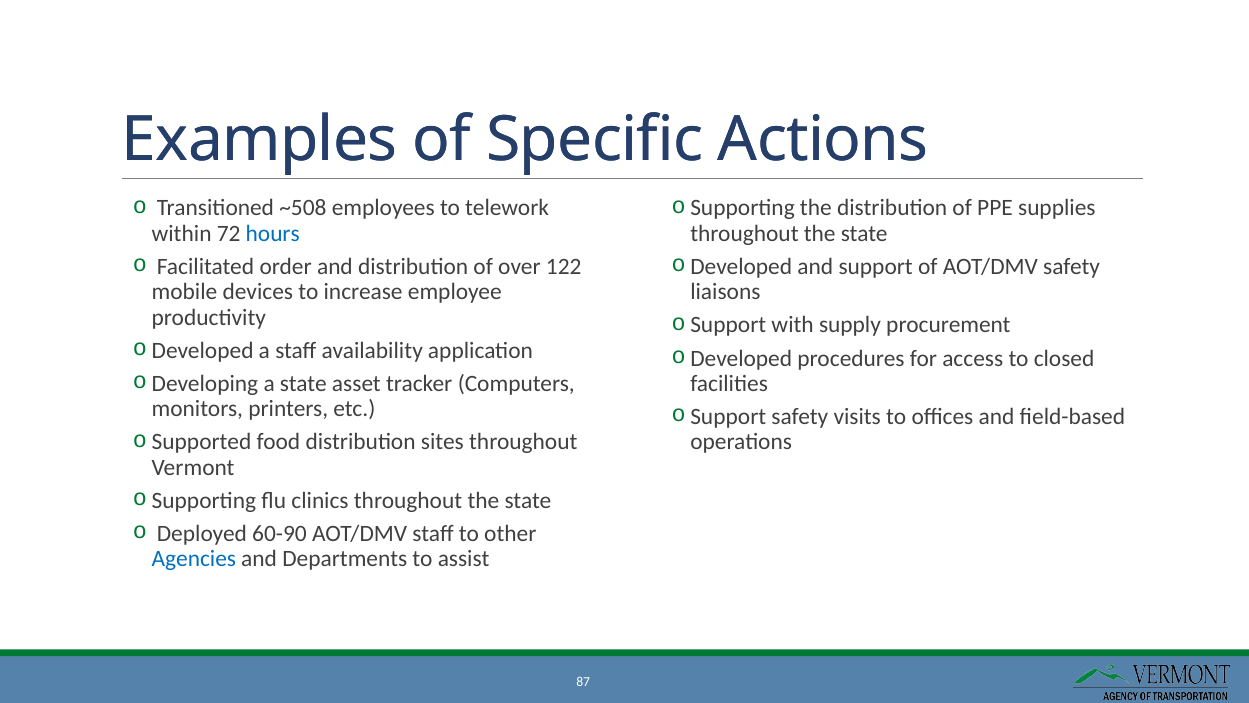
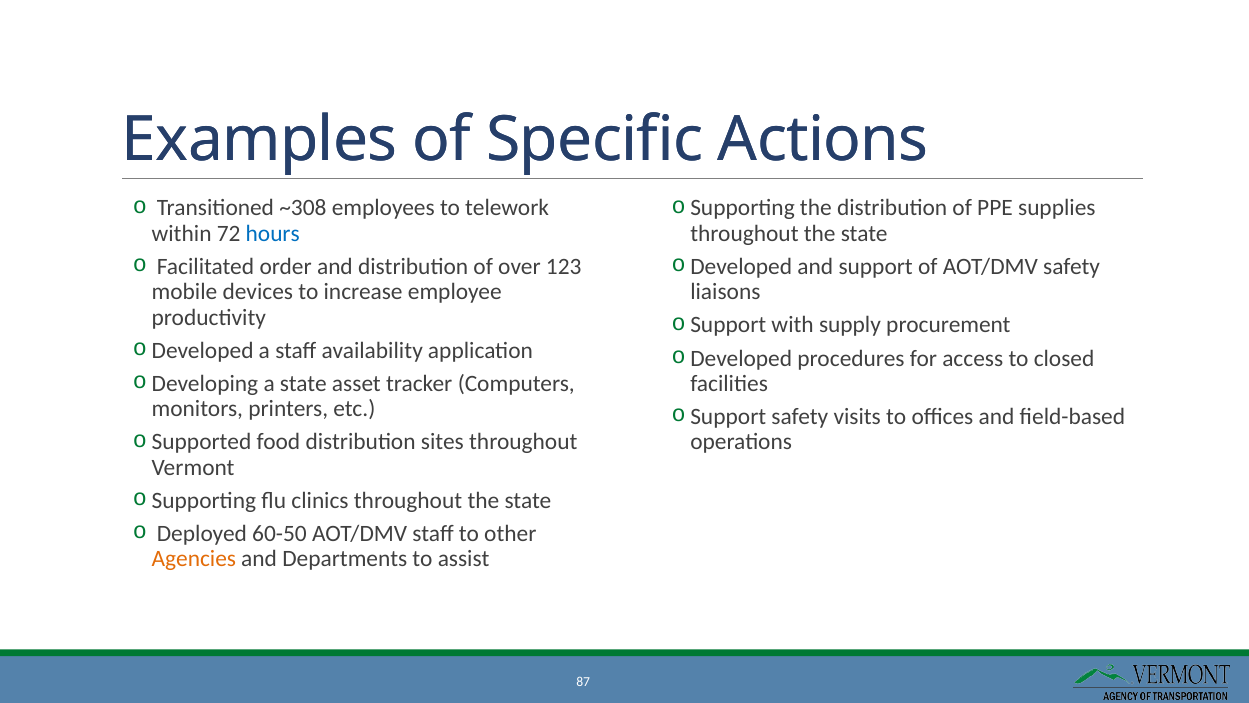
~508: ~508 -> ~308
122: 122 -> 123
60-90: 60-90 -> 60-50
Agencies colour: blue -> orange
